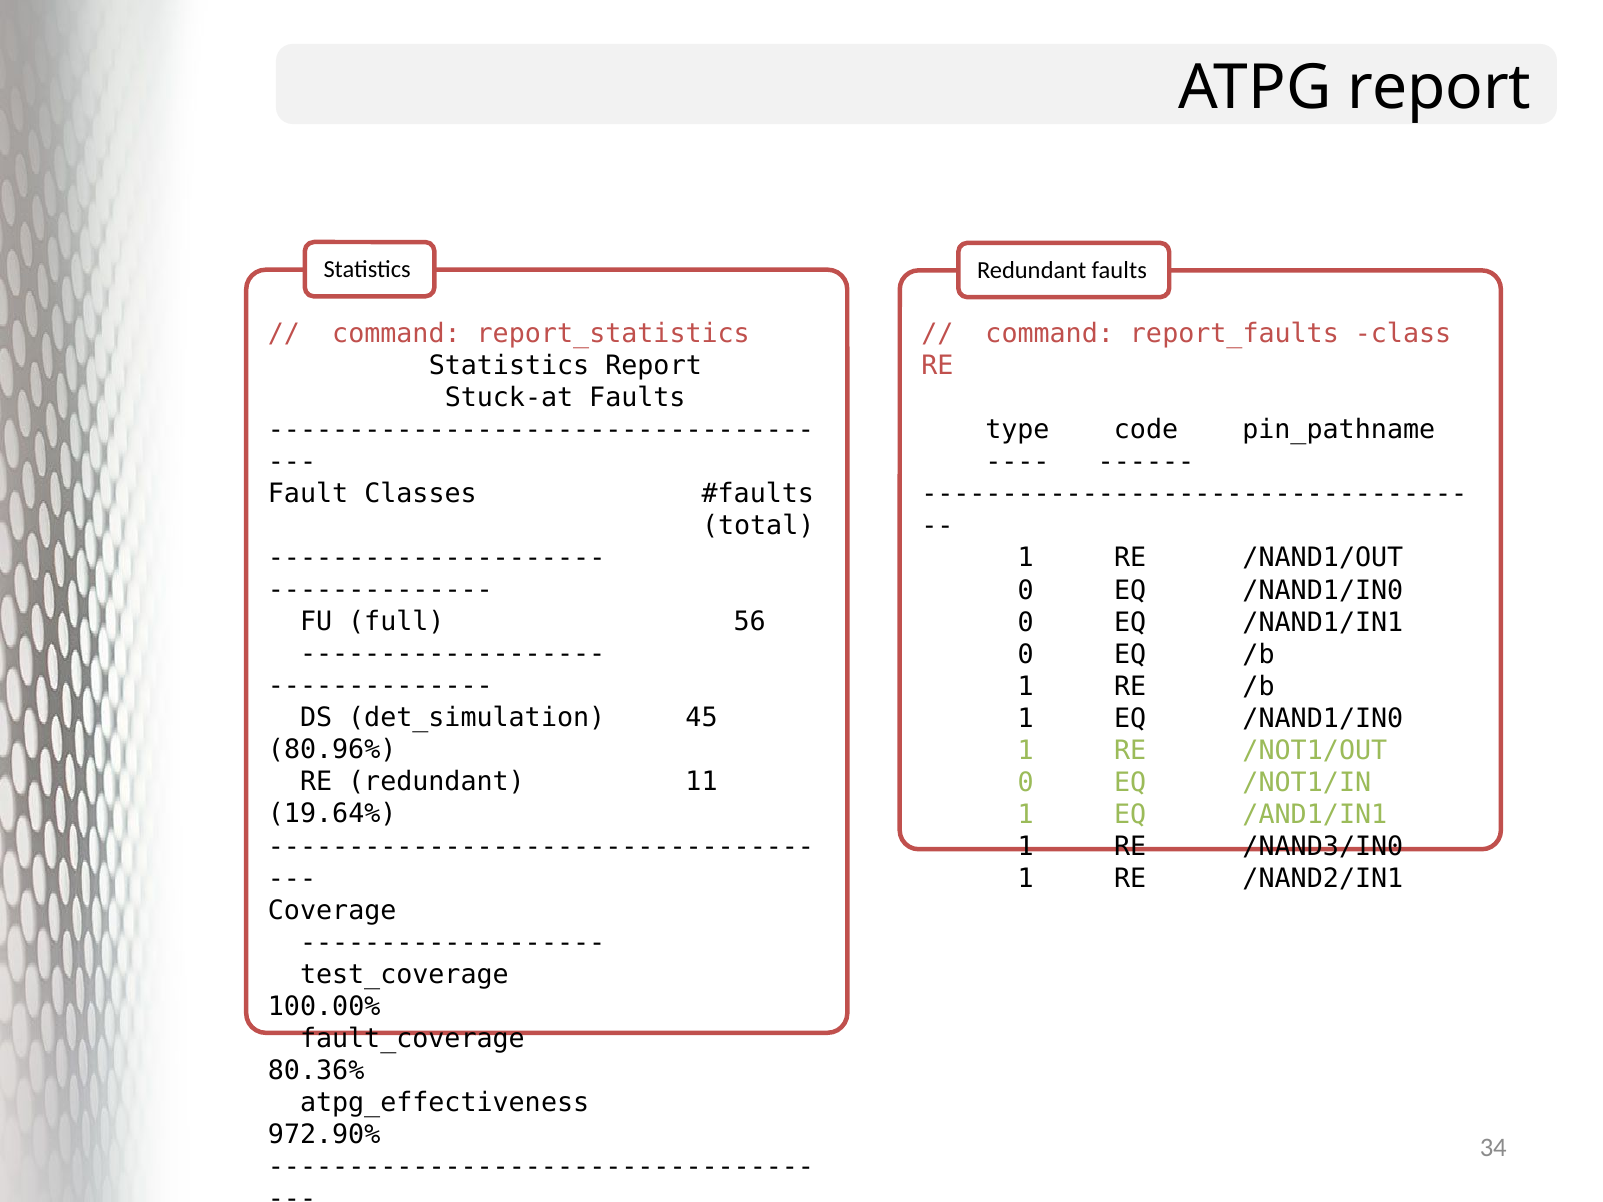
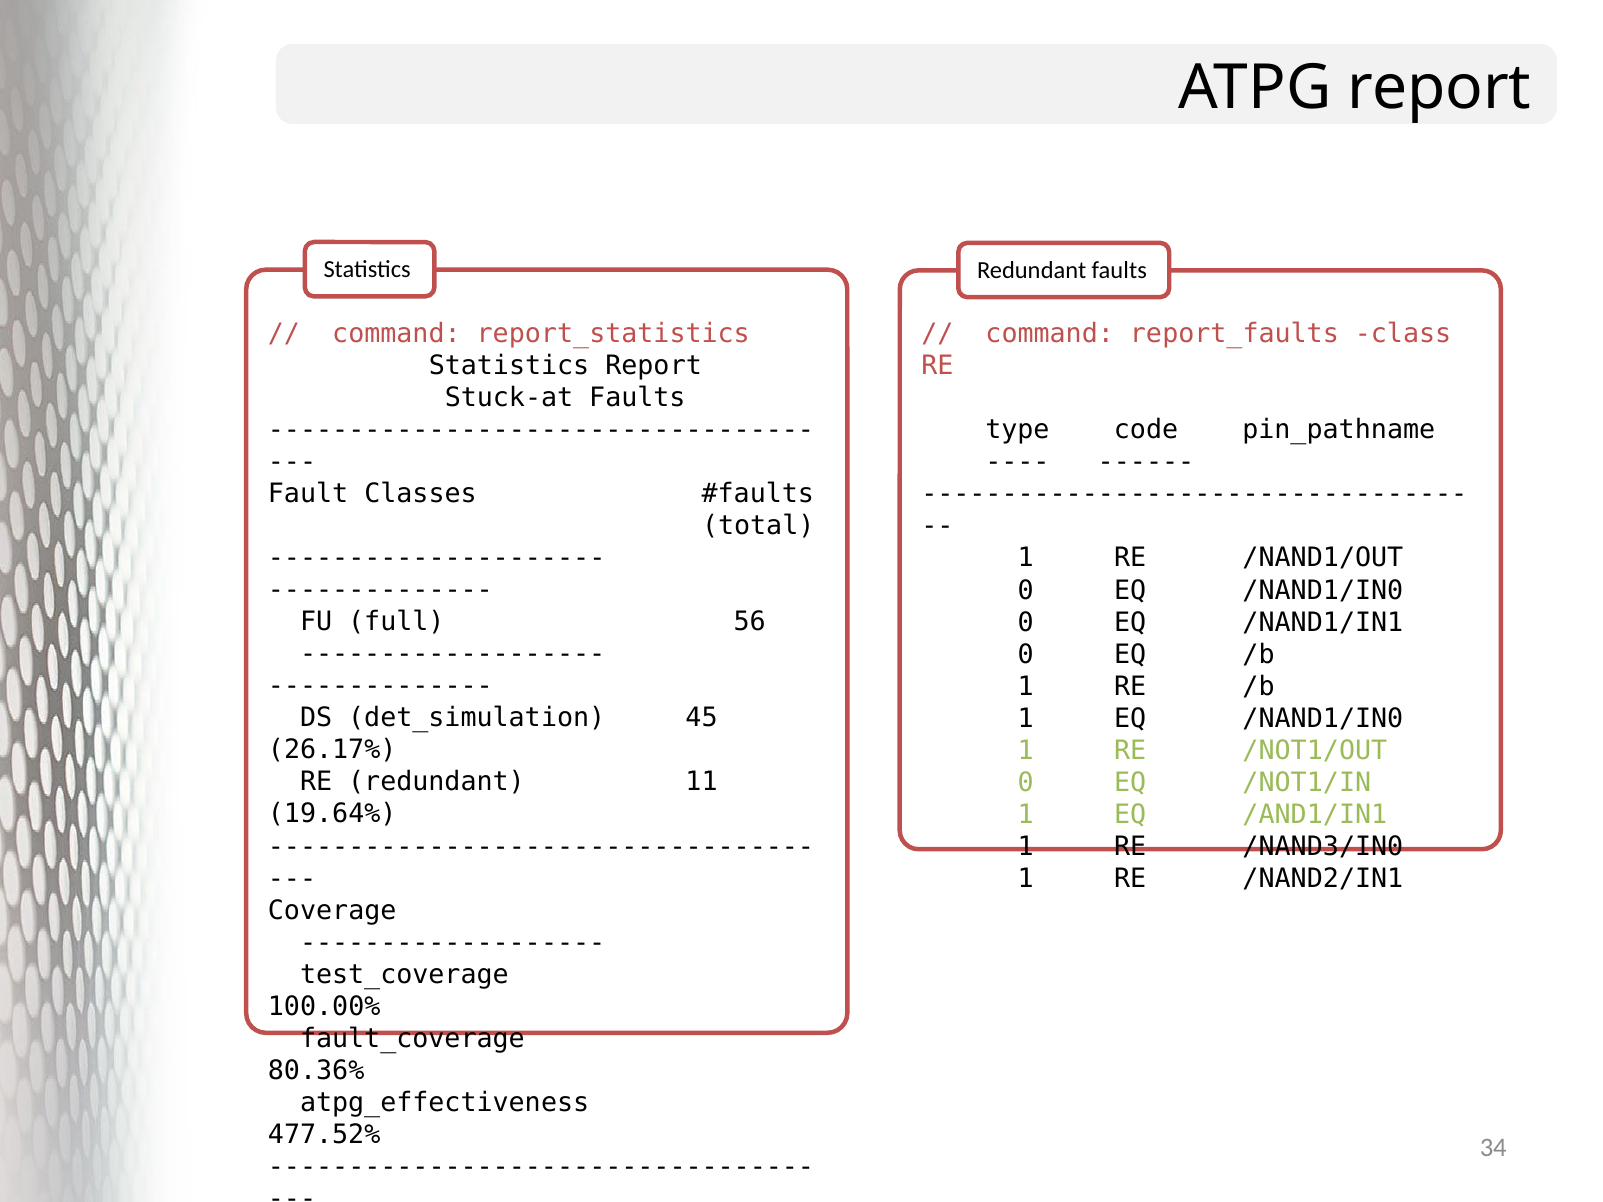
80.96%: 80.96% -> 26.17%
972.90%: 972.90% -> 477.52%
